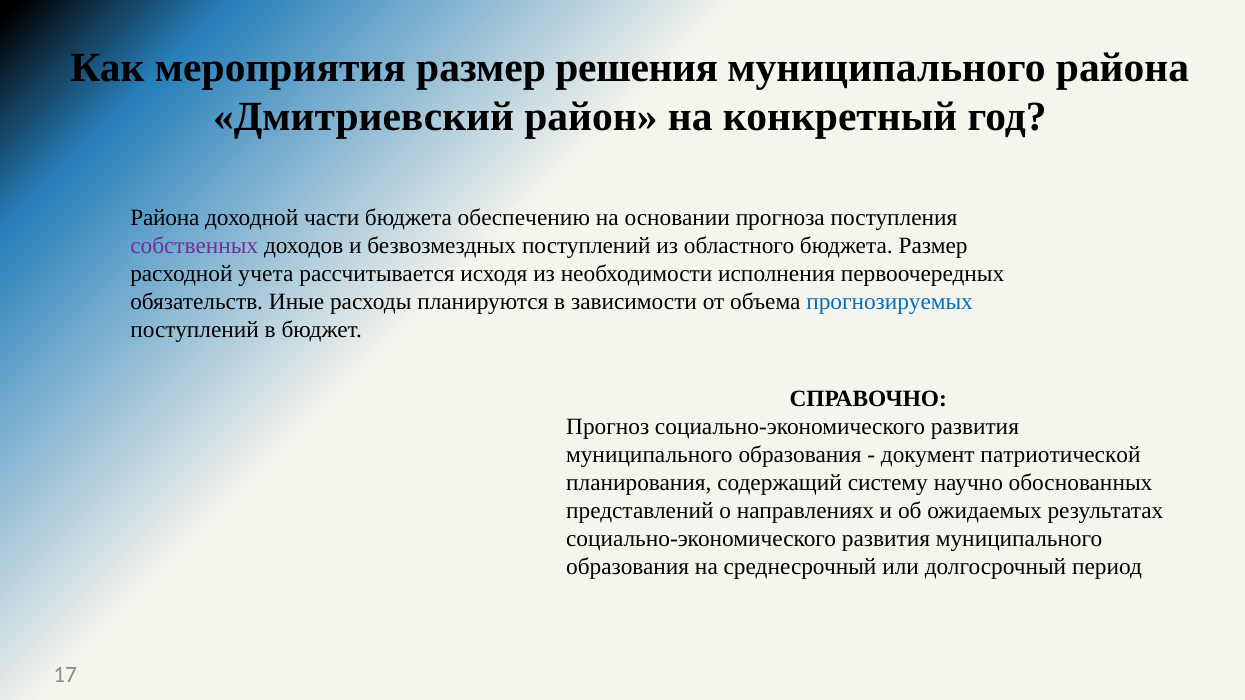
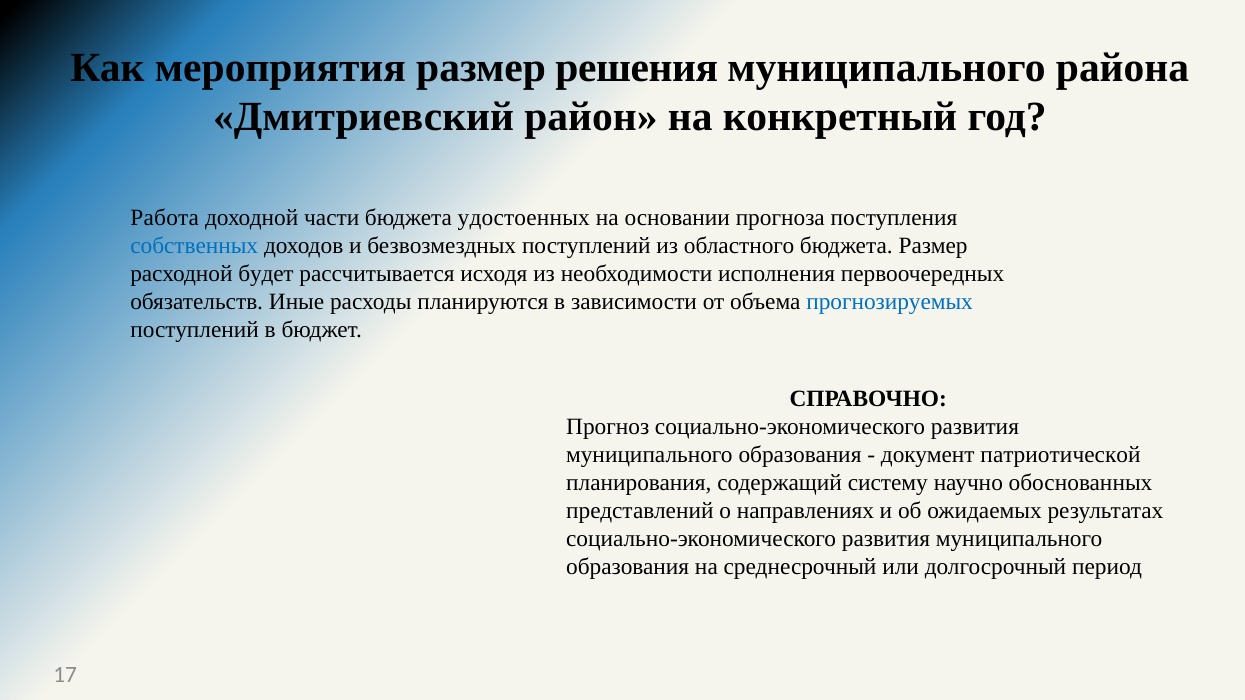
Района at (165, 218): Района -> Работа
обеспечению: обеспечению -> удостоенных
собственных colour: purple -> blue
учета: учета -> будет
